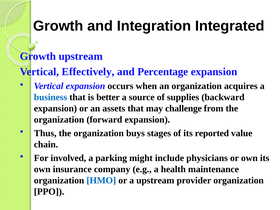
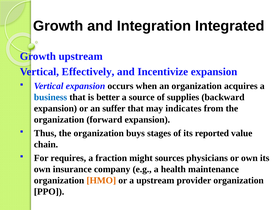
Percentage: Percentage -> Incentivize
assets: assets -> suffer
challenge: challenge -> indicates
involved: involved -> requires
parking: parking -> fraction
include: include -> sources
HMO colour: blue -> orange
